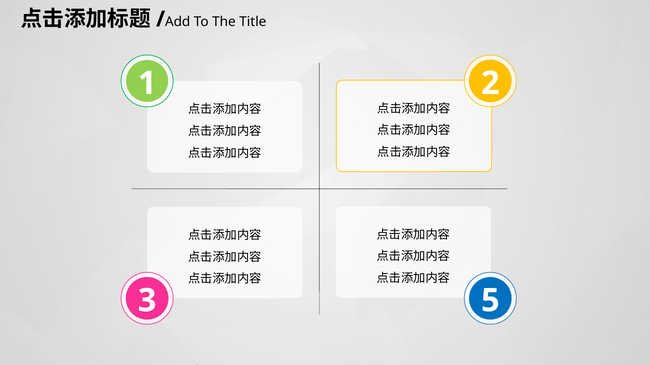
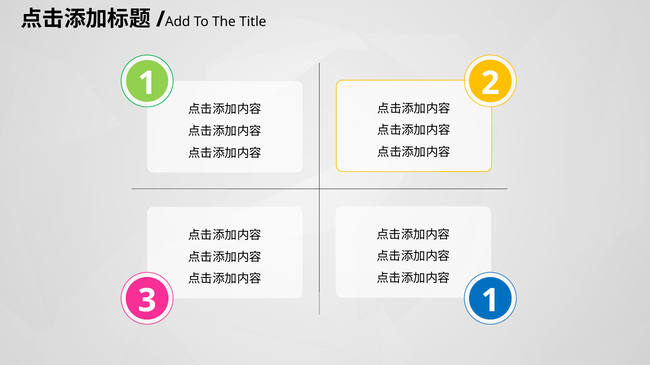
3 5: 5 -> 1
